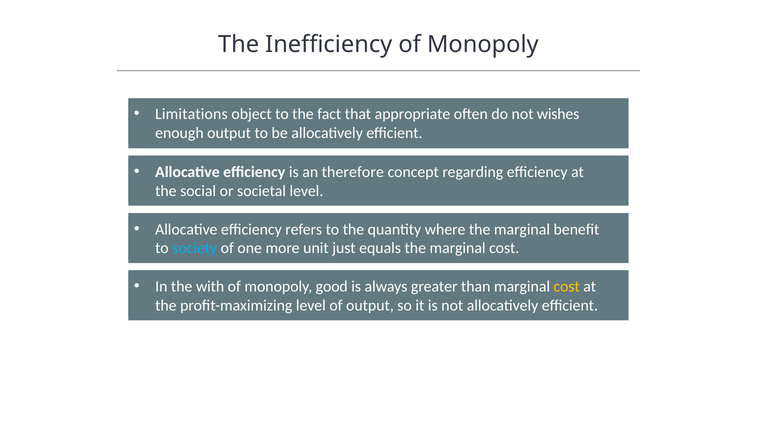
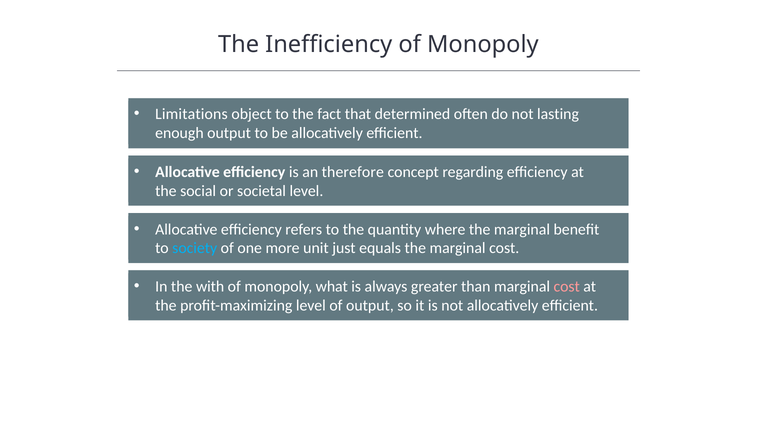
appropriate: appropriate -> determined
wishes: wishes -> lasting
good: good -> what
cost at (567, 286) colour: yellow -> pink
